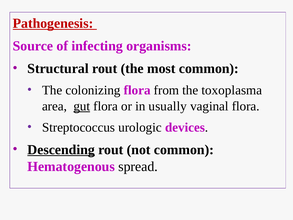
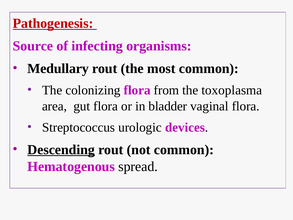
Structural: Structural -> Medullary
gut underline: present -> none
usually: usually -> bladder
